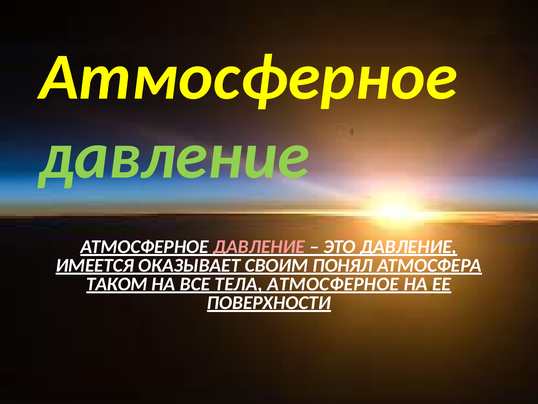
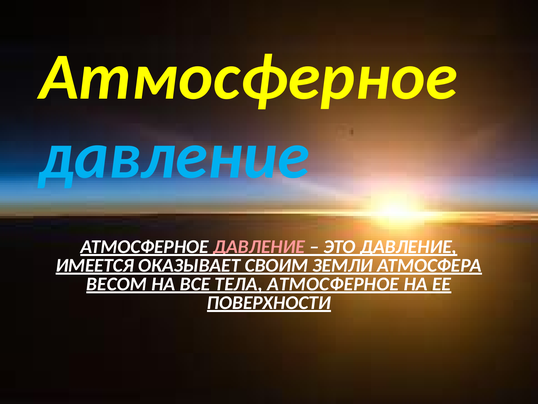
давление at (174, 156) colour: light green -> light blue
ПОНЯЛ: ПОНЯЛ -> ЗЕМЛИ
ТАКОМ: ТАКОМ -> ВЕСОМ
